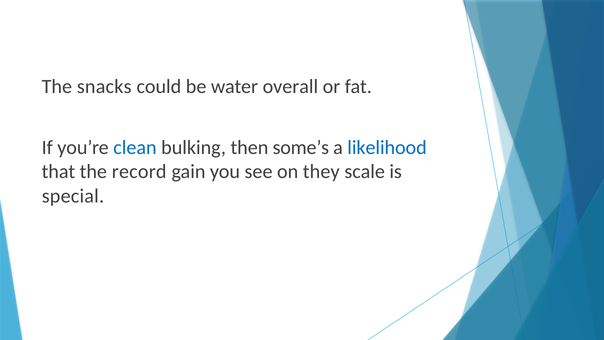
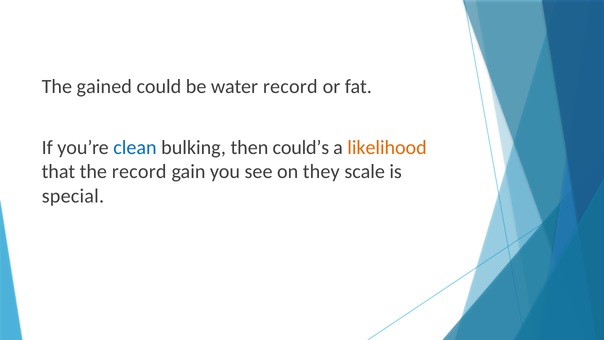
snacks: snacks -> gained
water overall: overall -> record
some’s: some’s -> could’s
likelihood colour: blue -> orange
